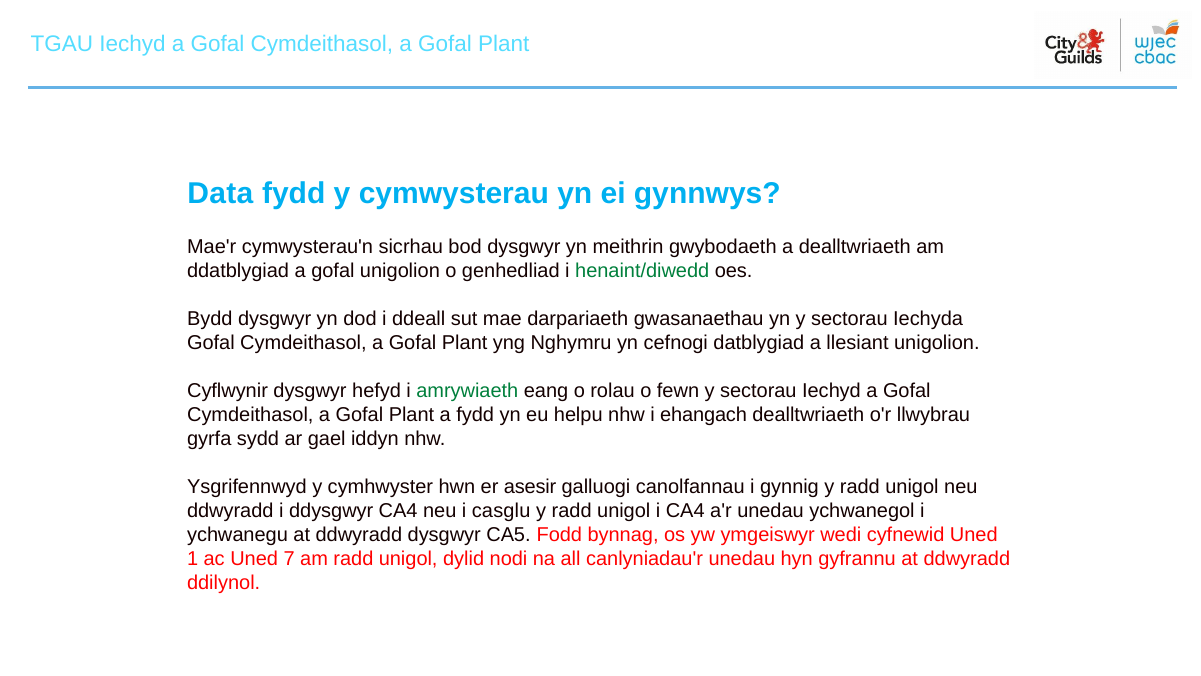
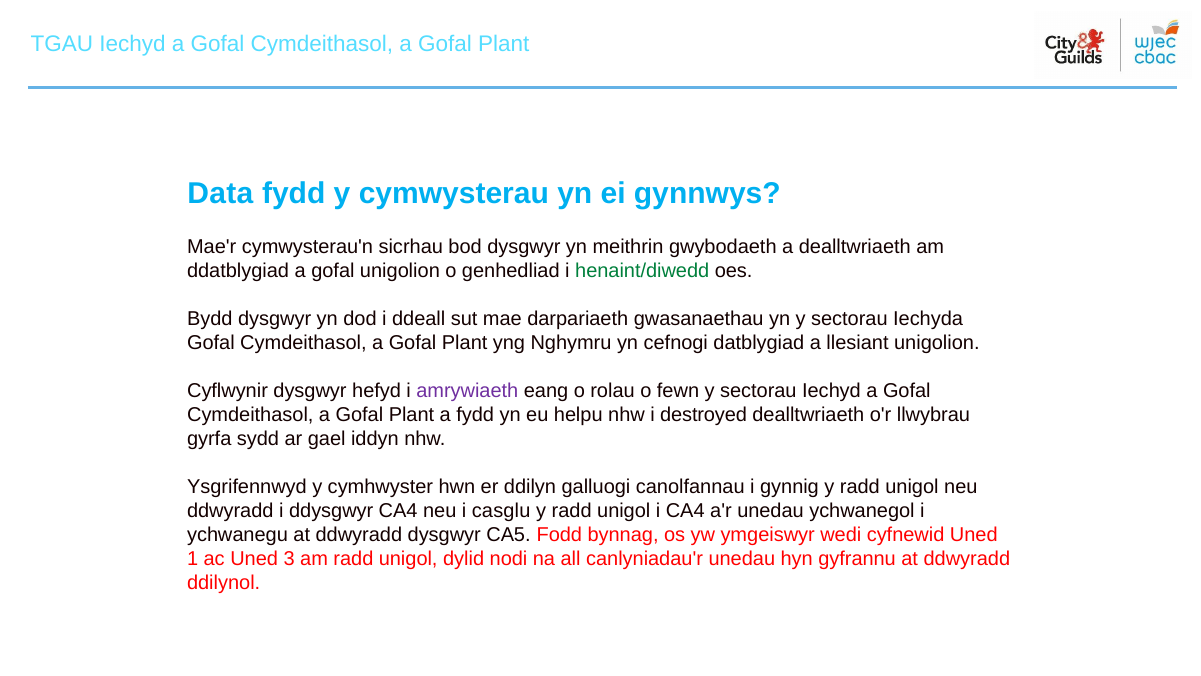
amrywiaeth colour: green -> purple
ehangach: ehangach -> destroyed
asesir: asesir -> ddilyn
7: 7 -> 3
